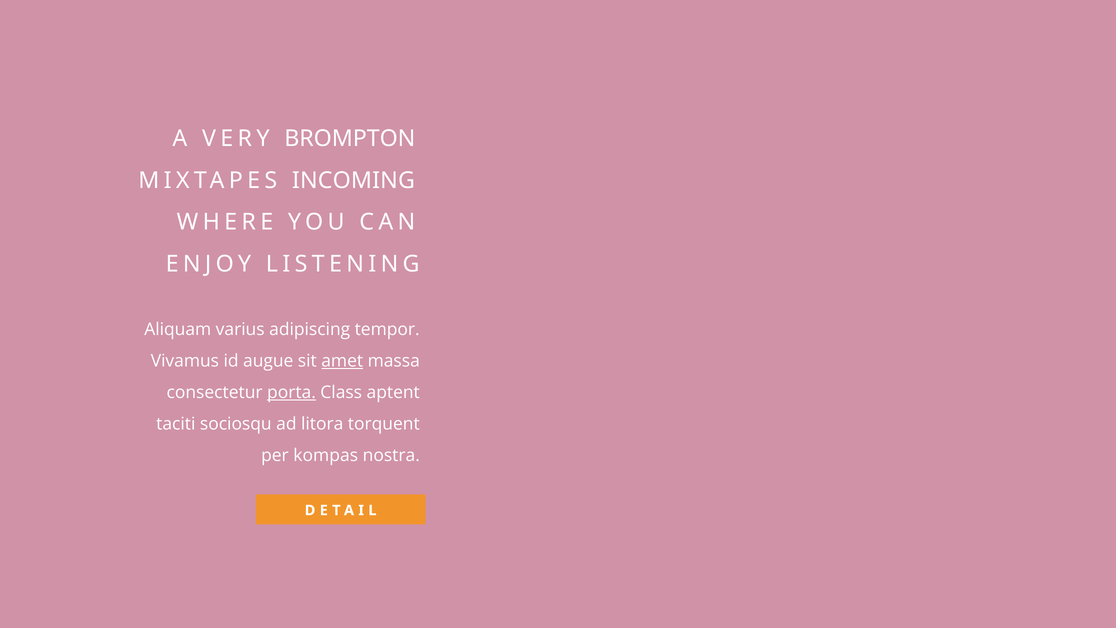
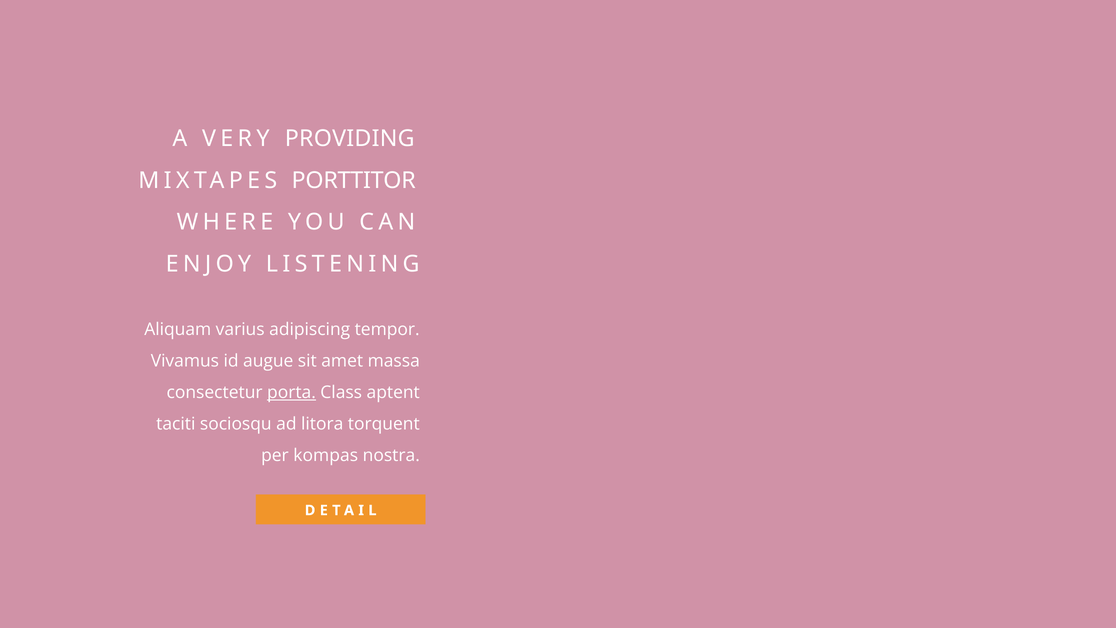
BROMPTON: BROMPTON -> PROVIDING
INCOMING: INCOMING -> PORTTITOR
amet underline: present -> none
